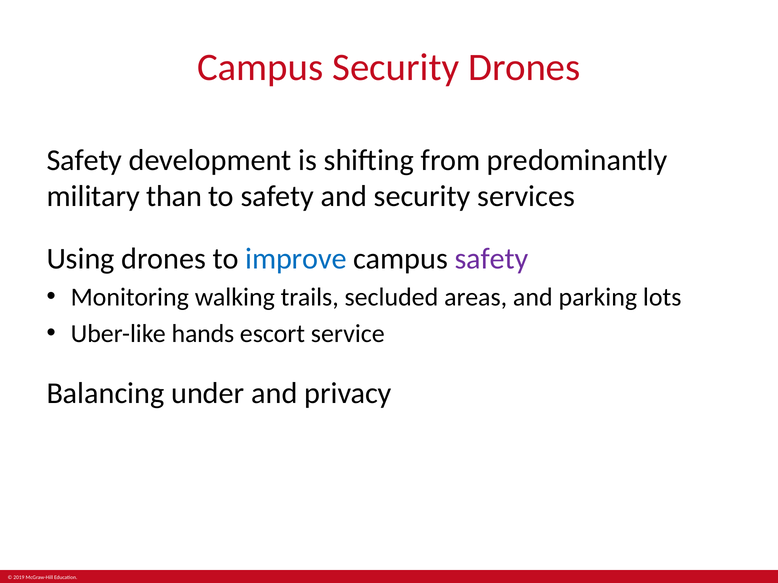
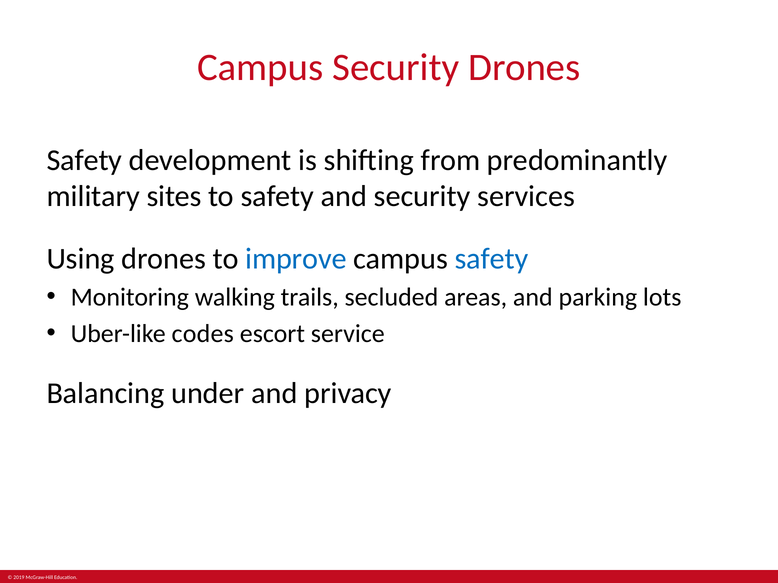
than: than -> sites
safety at (492, 259) colour: purple -> blue
hands: hands -> codes
